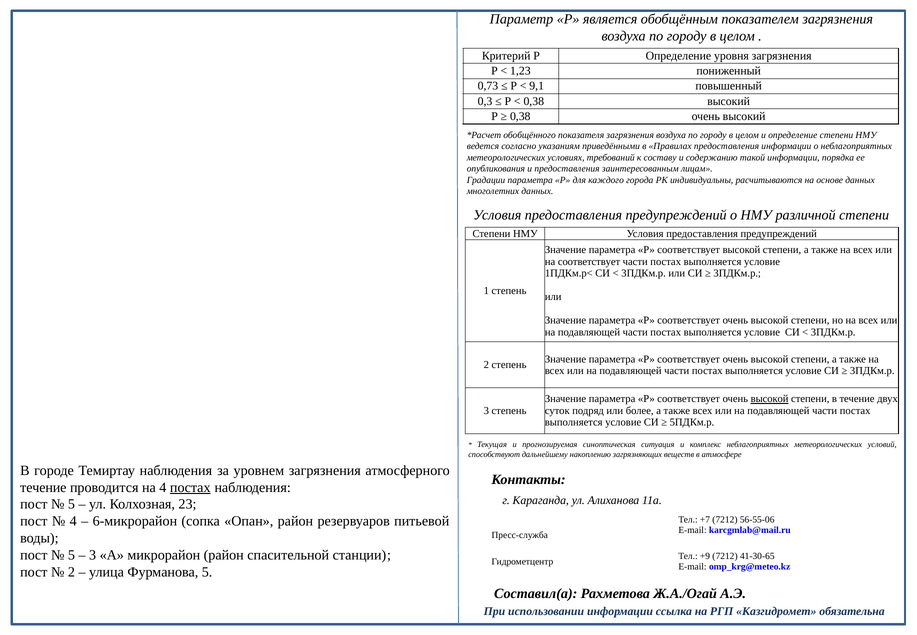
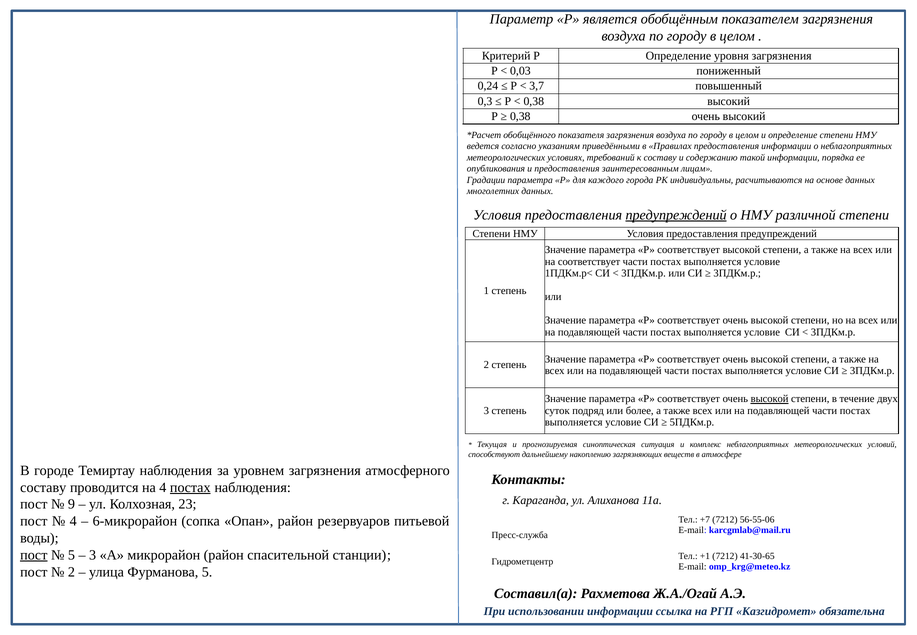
1,23: 1,23 -> 0,03
0,73: 0,73 -> 0,24
9,1: 9,1 -> 3,7
предупреждений at (676, 215) underline: none -> present
течение at (43, 487): течение -> составу
5 at (71, 504): 5 -> 9
пост at (34, 555) underline: none -> present
+9: +9 -> +1
